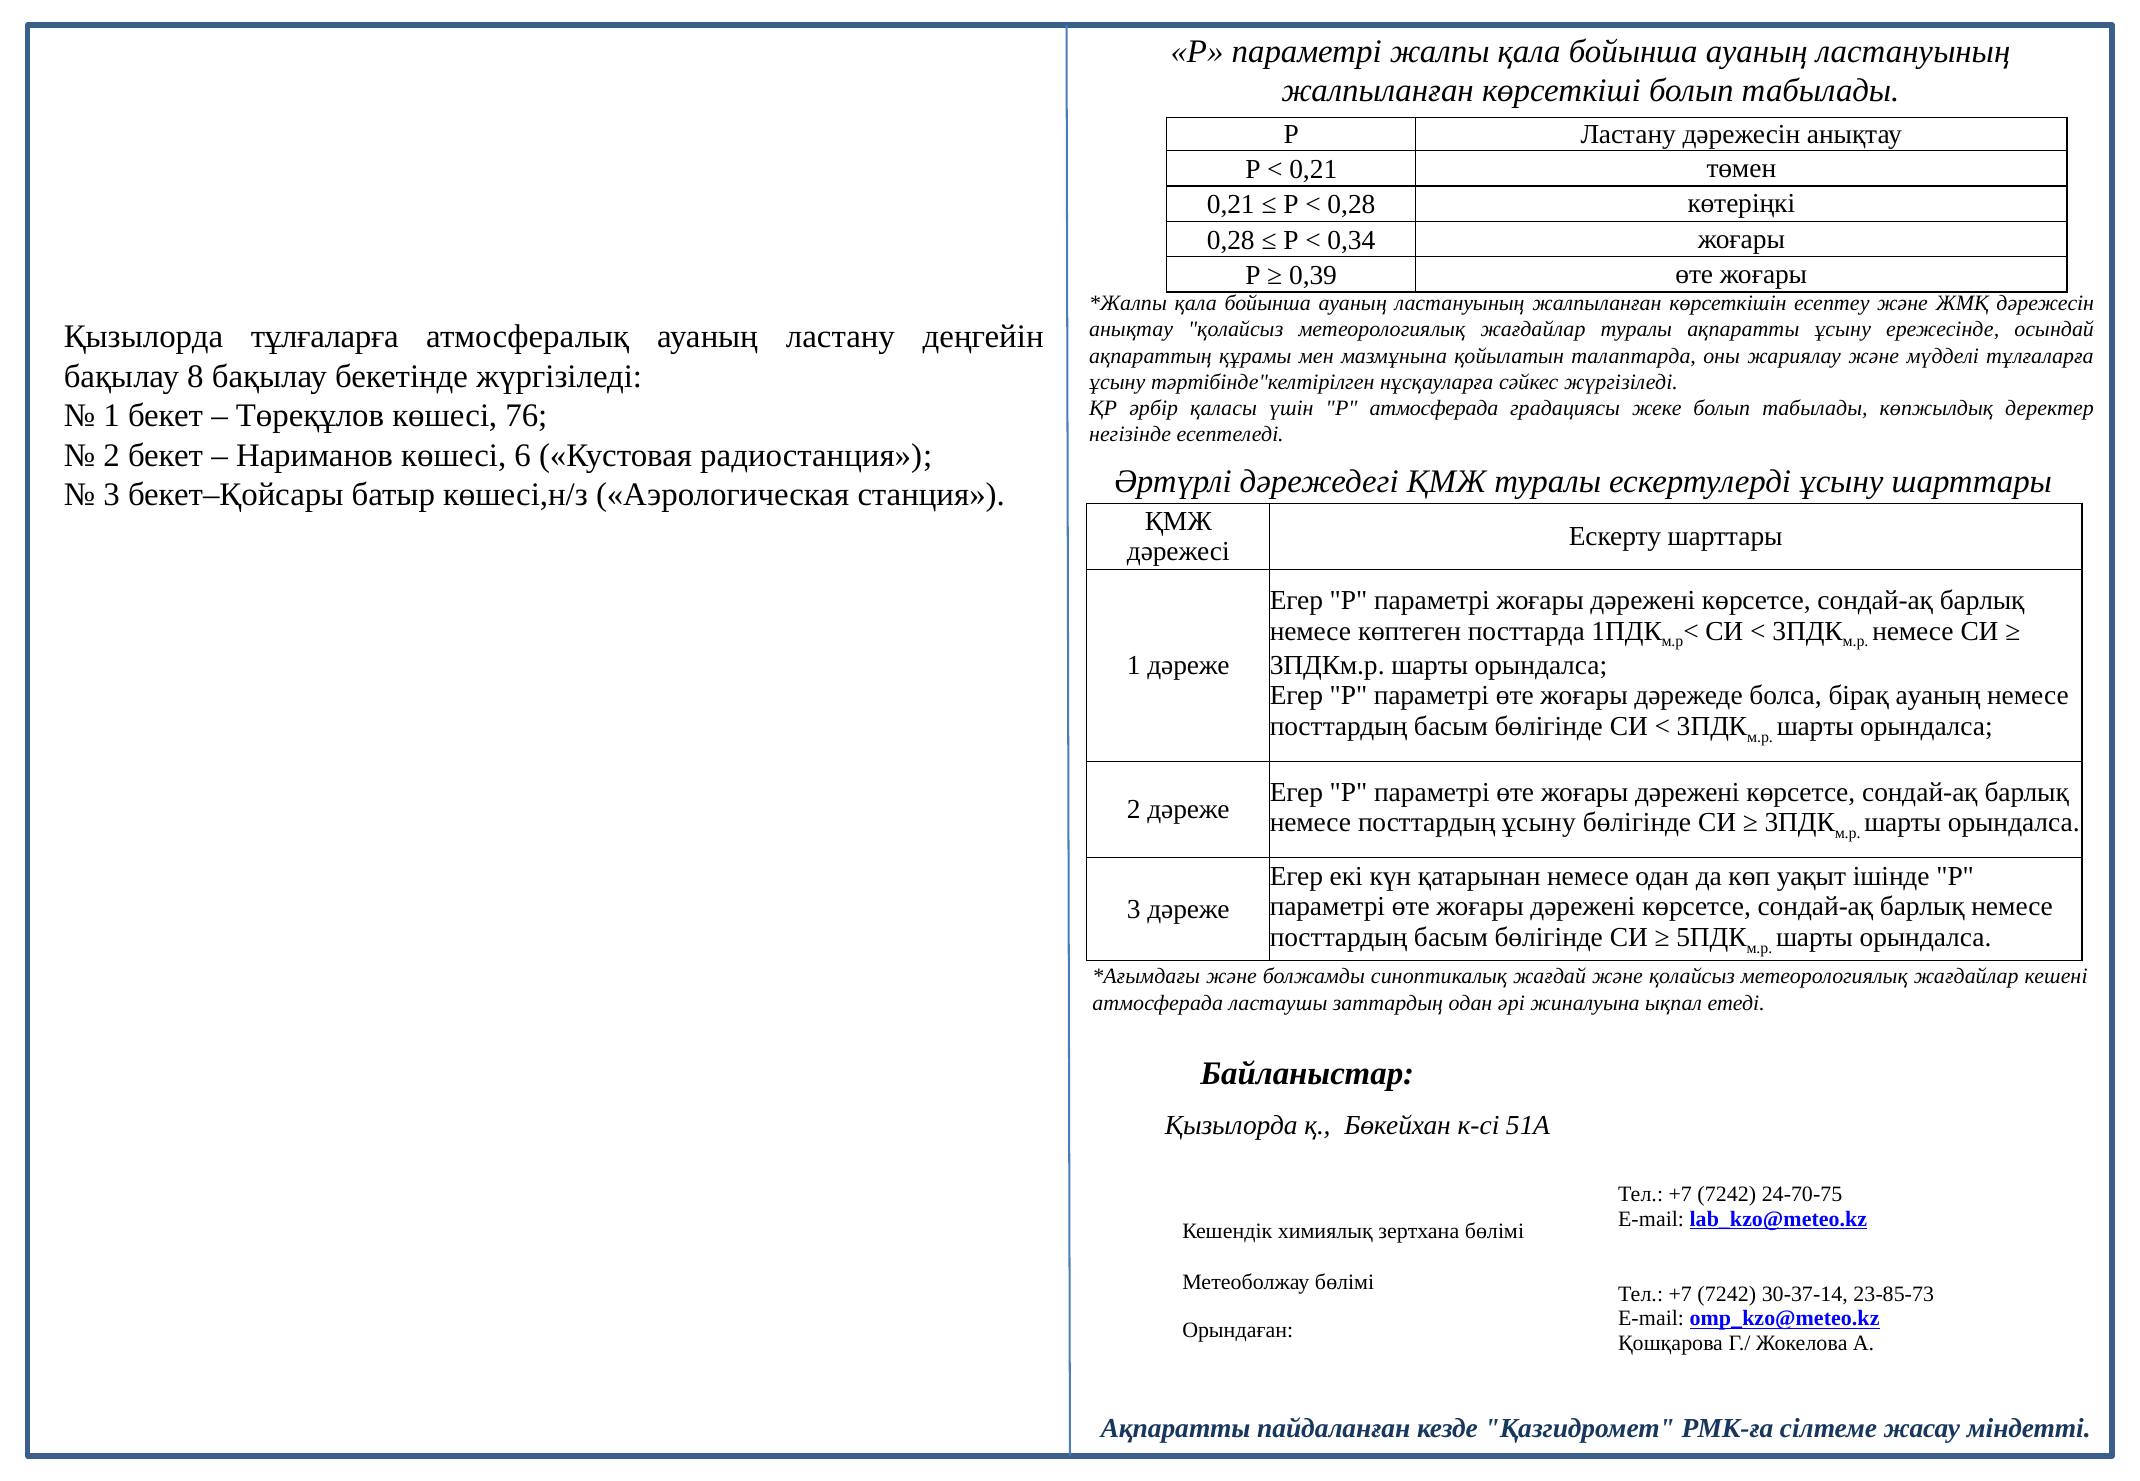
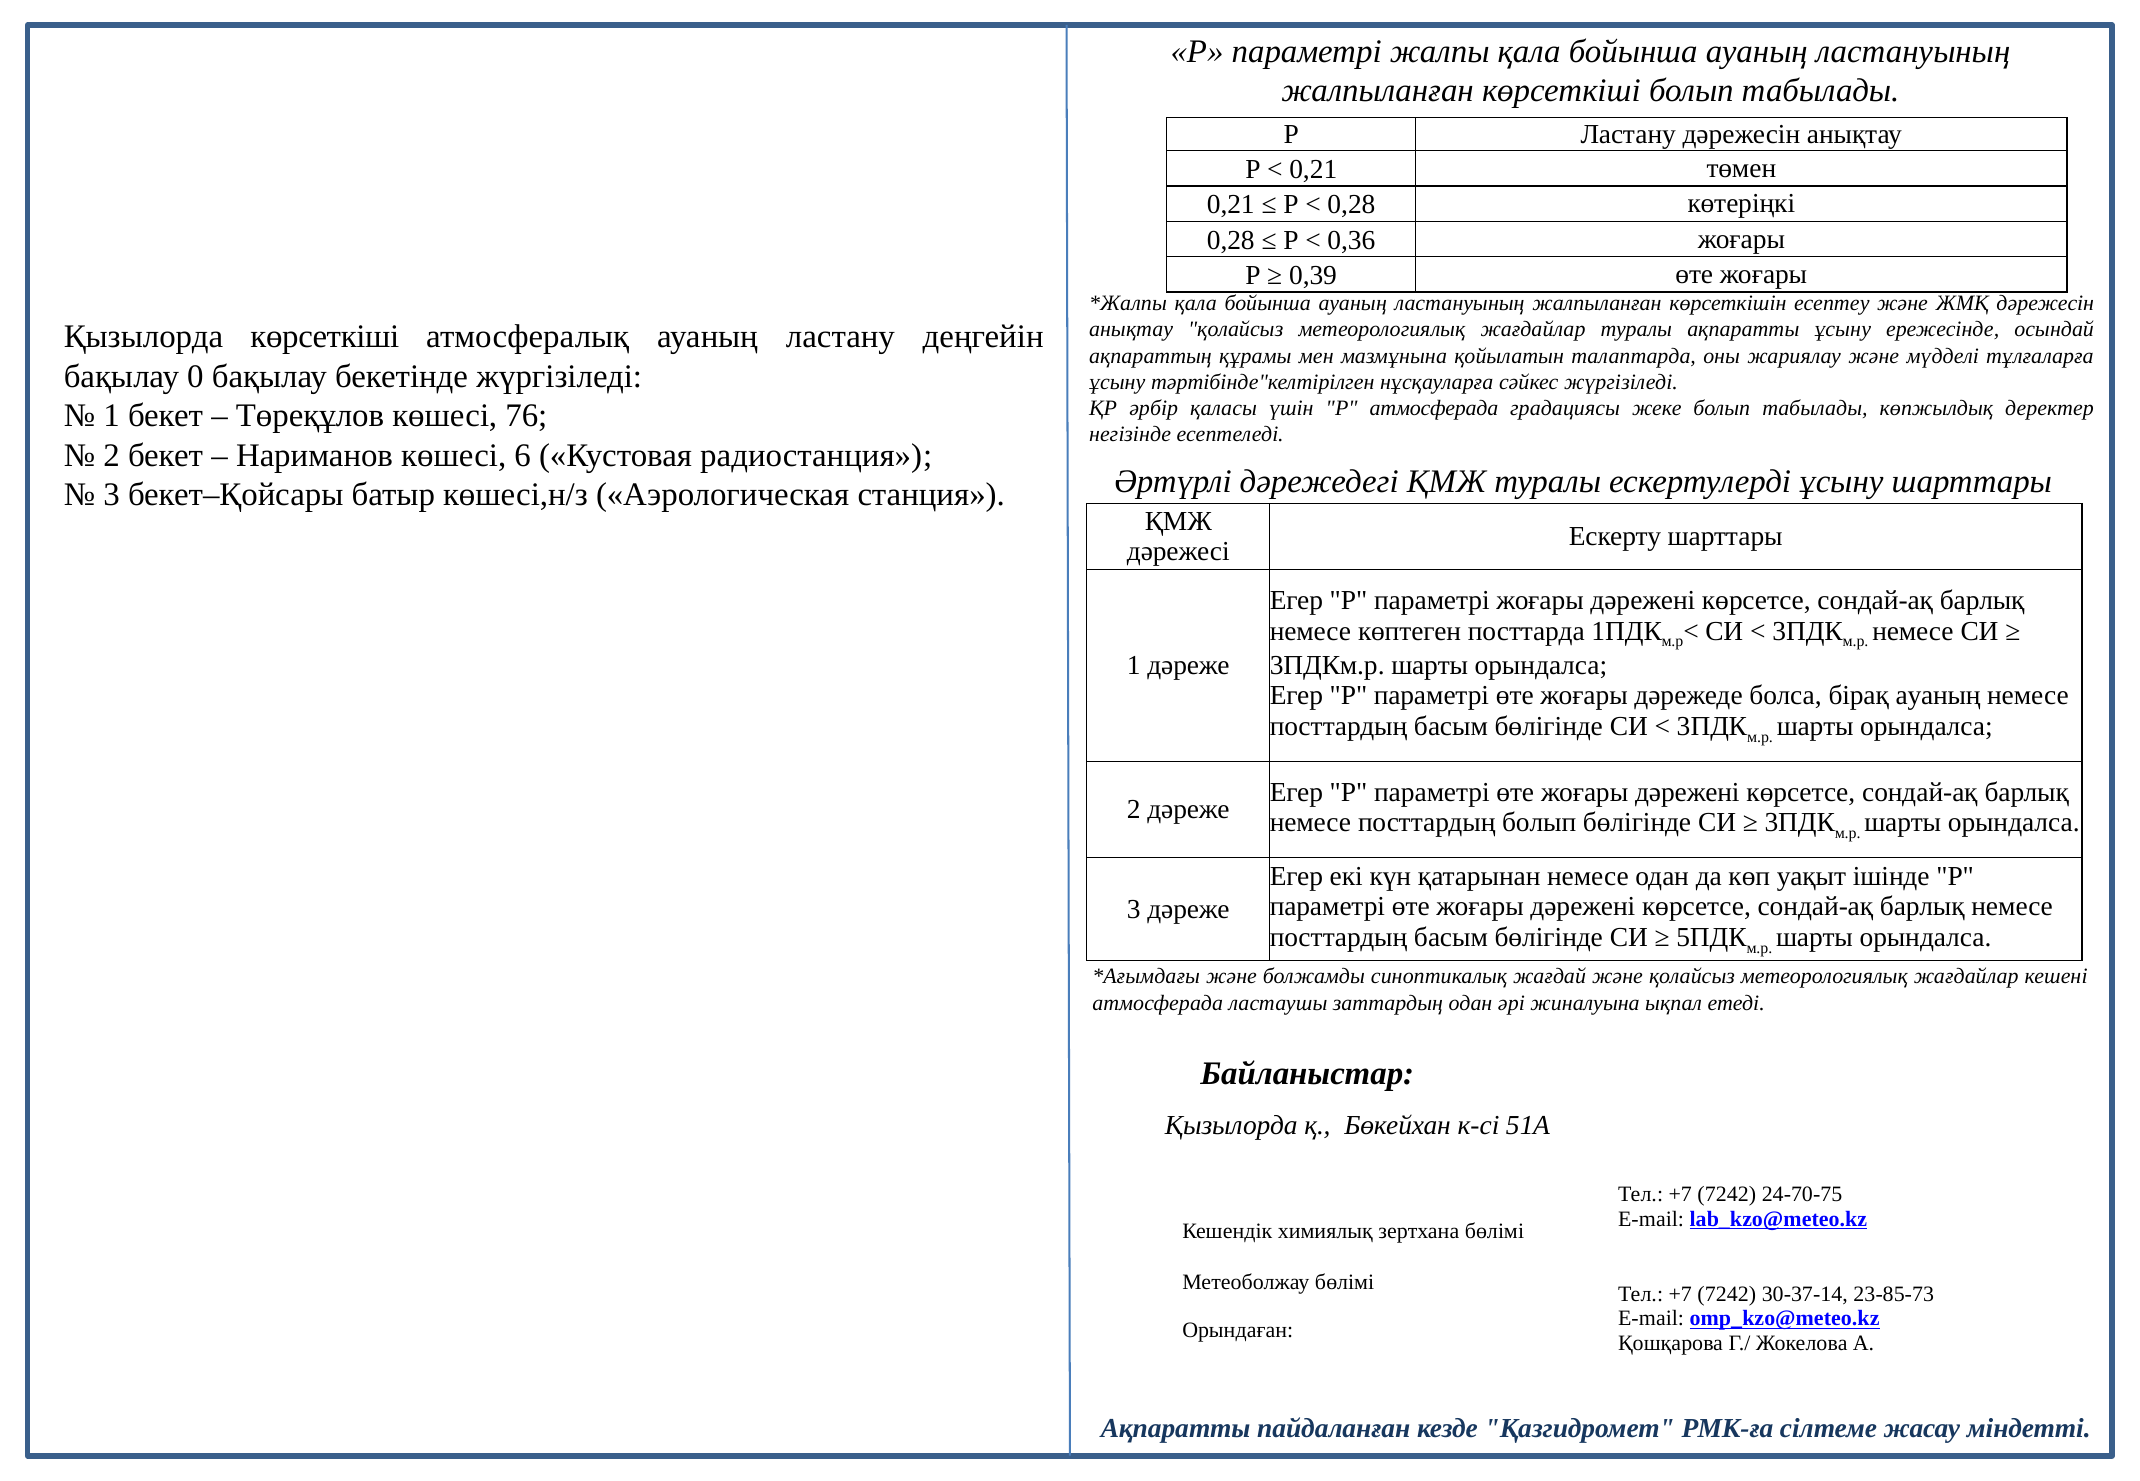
0,34: 0,34 -> 0,36
Қызылорда тұлғаларға: тұлғаларға -> көрсеткіші
8: 8 -> 0
посттардың ұсыну: ұсыну -> болып
